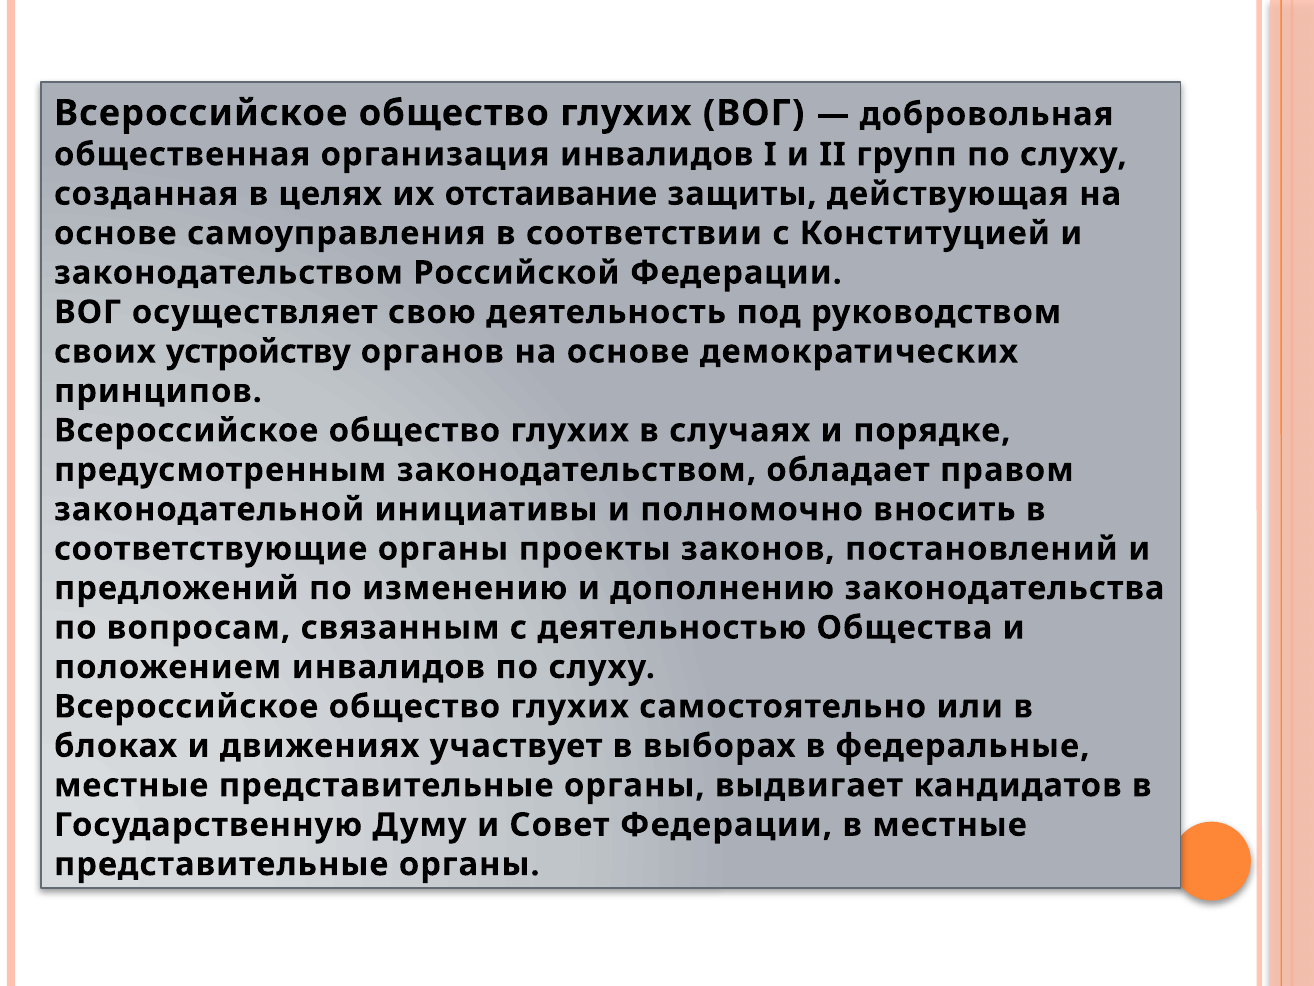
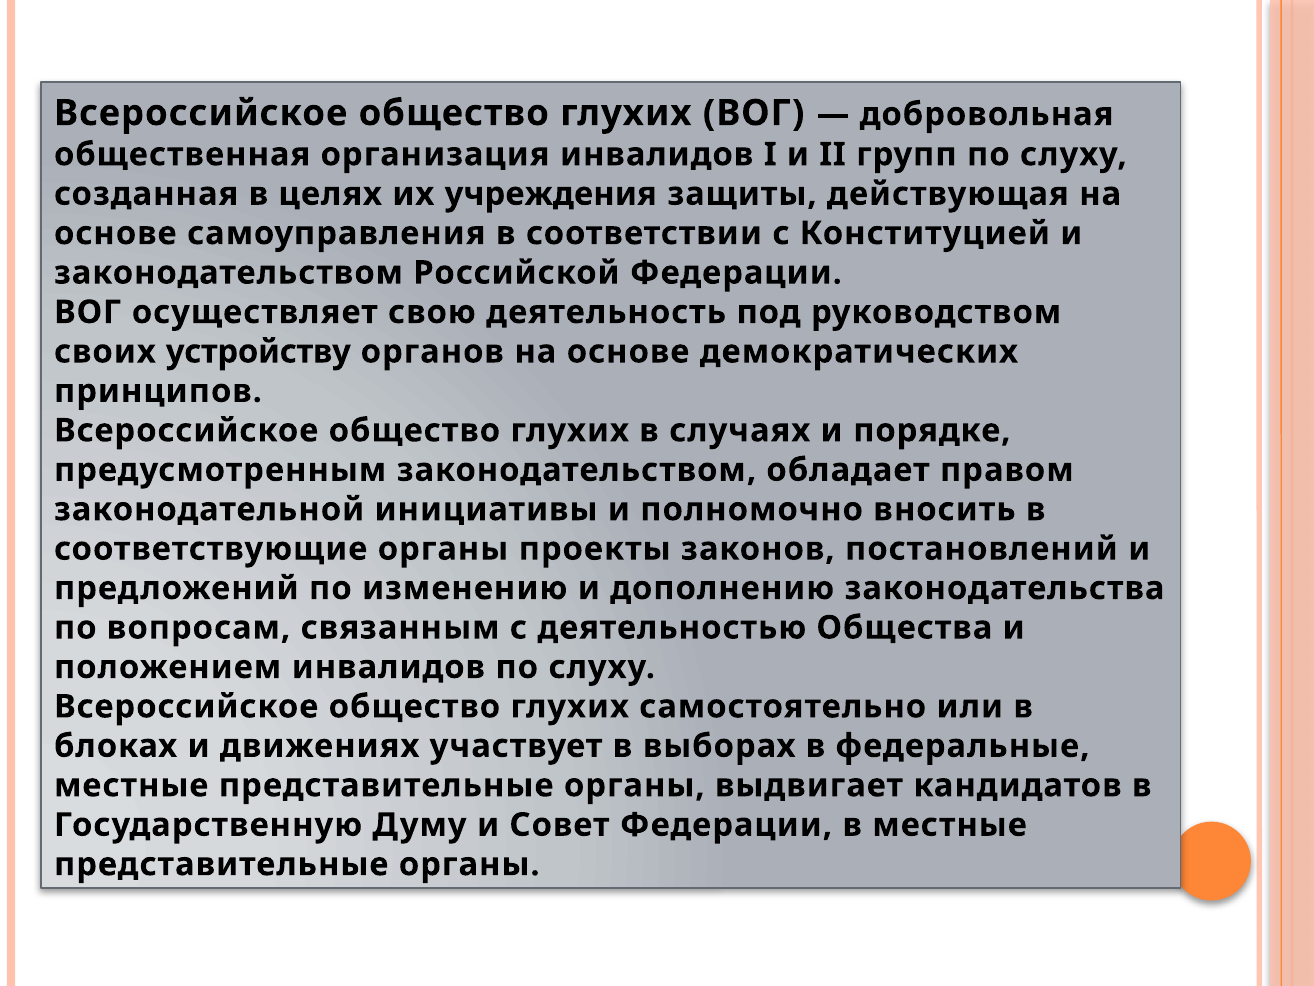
отстаивание: отстаивание -> учреждения
